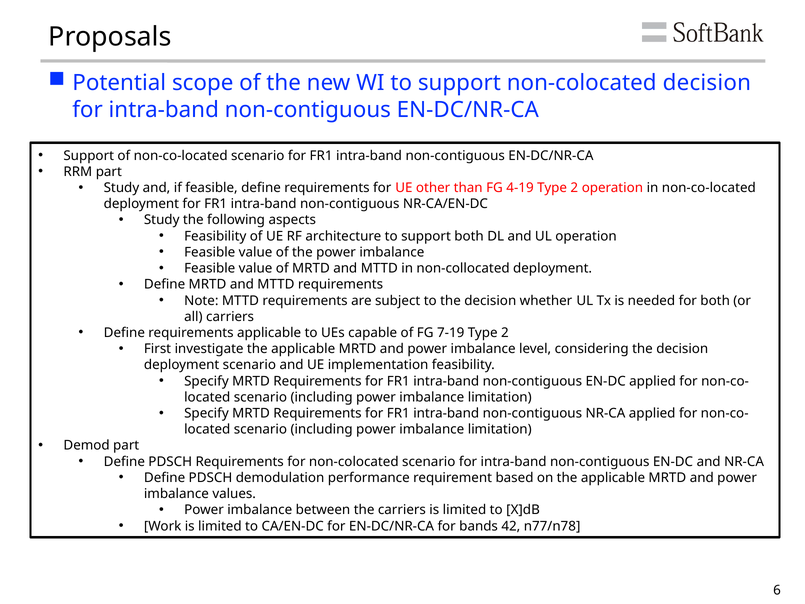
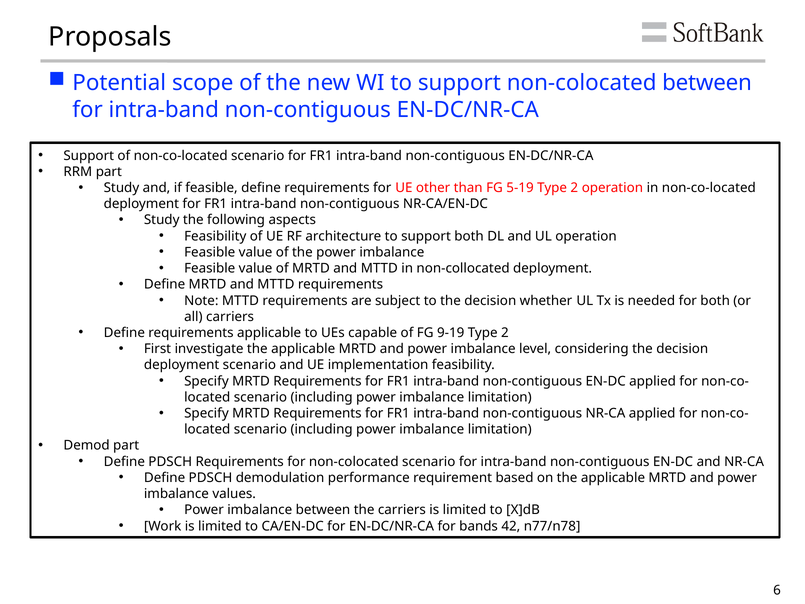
non-colocated decision: decision -> between
4-19: 4-19 -> 5-19
7-19: 7-19 -> 9-19
